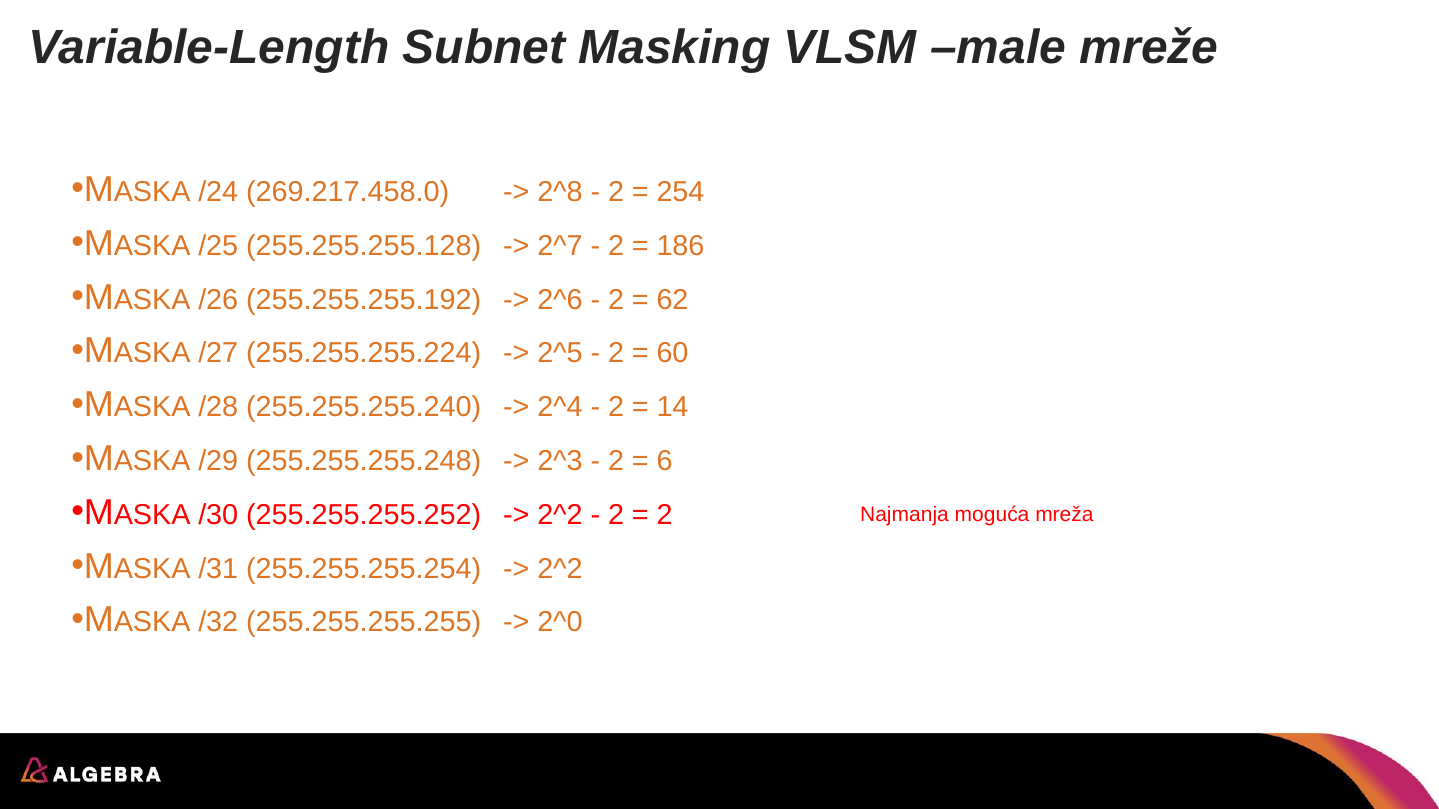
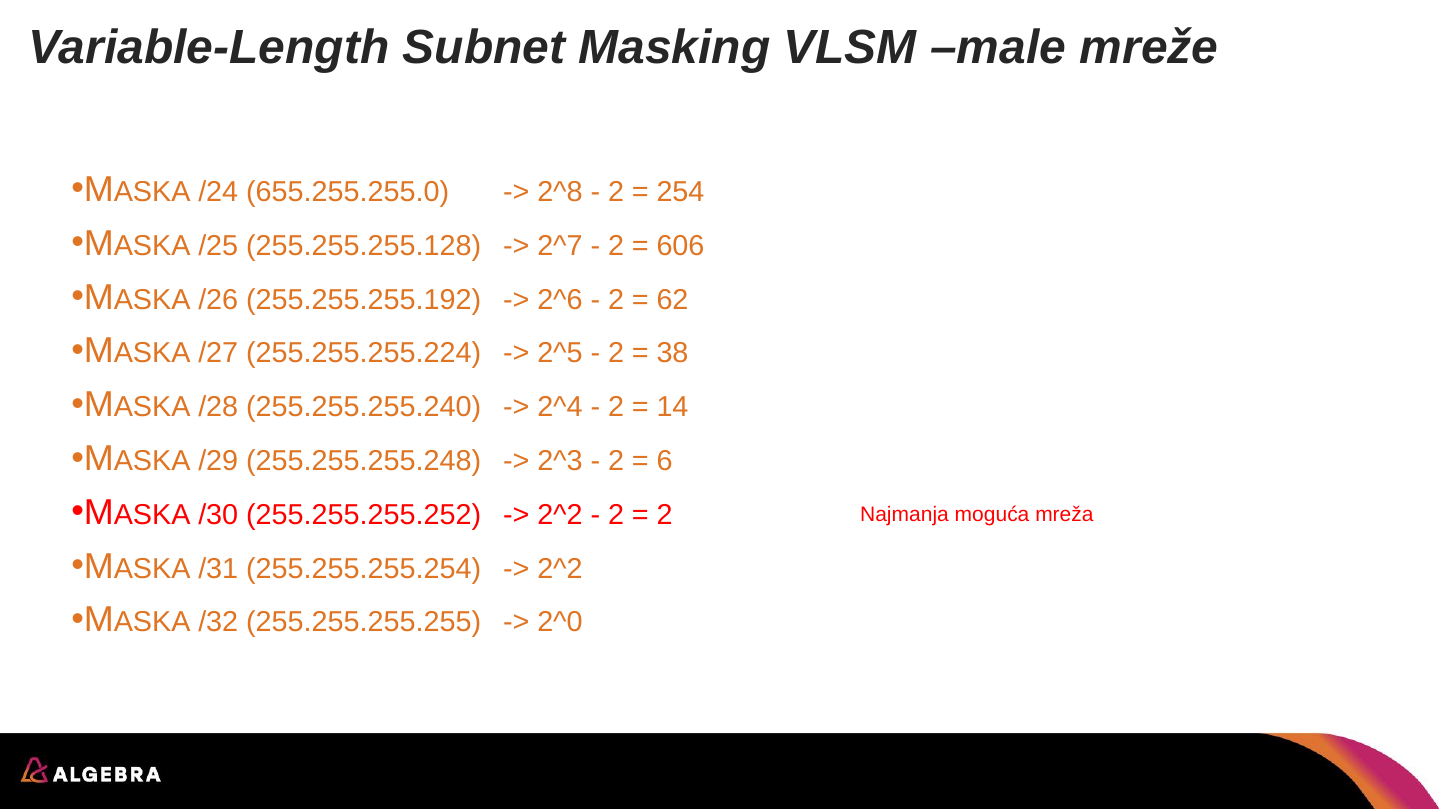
269.217.458.0: 269.217.458.0 -> 655.255.255.0
186: 186 -> 606
60: 60 -> 38
